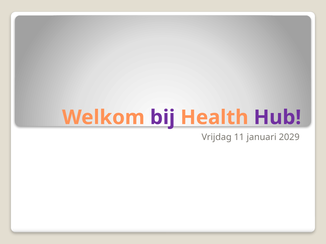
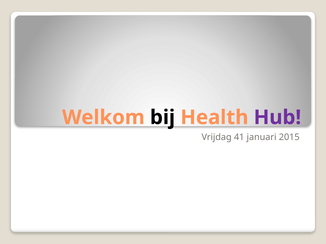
bij colour: purple -> black
11: 11 -> 41
2029: 2029 -> 2015
